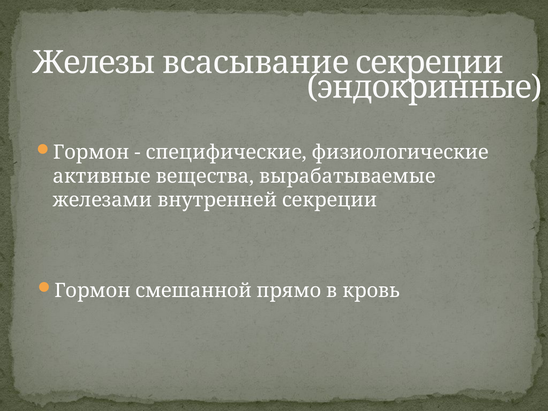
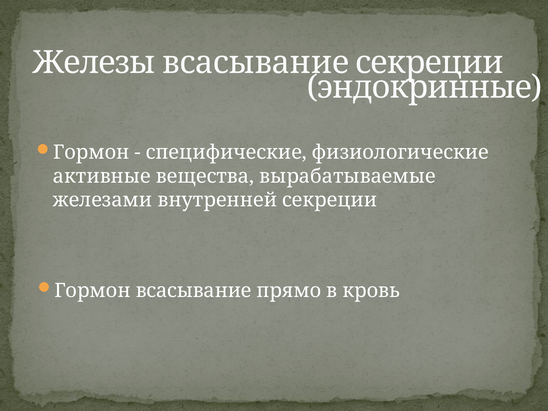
Гормон смешанной: смешанной -> всасывание
